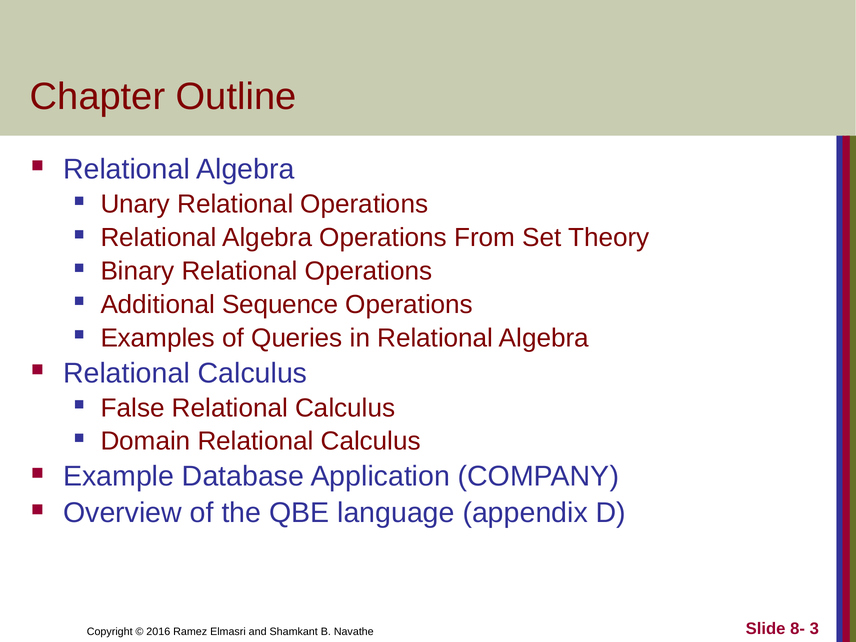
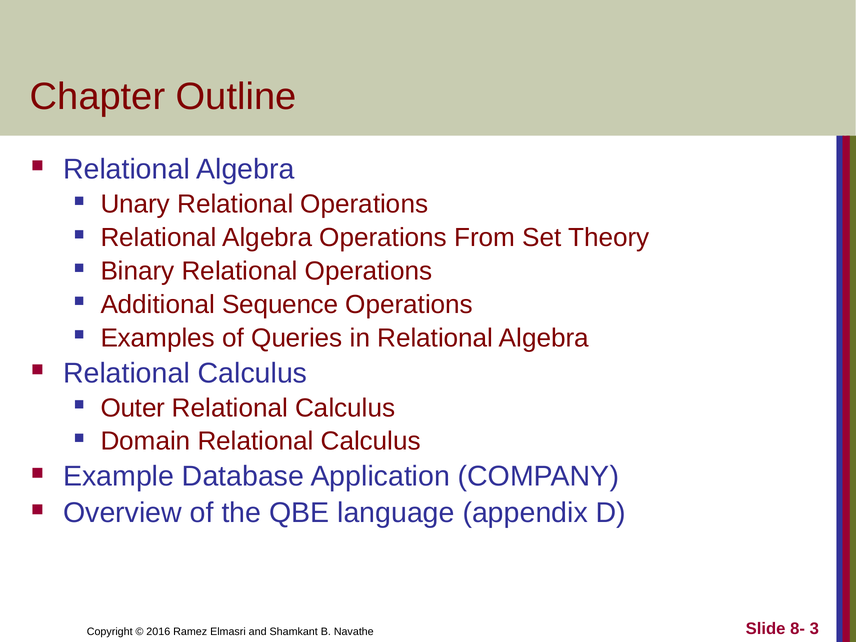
False: False -> Outer
